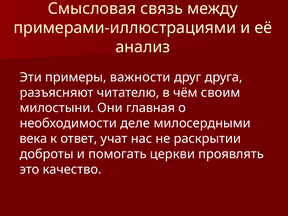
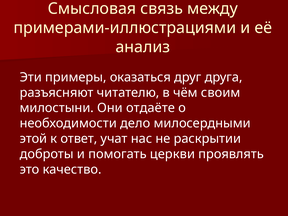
важности: важности -> оказаться
главная: главная -> отдаёте
деле: деле -> дело
века: века -> этой
